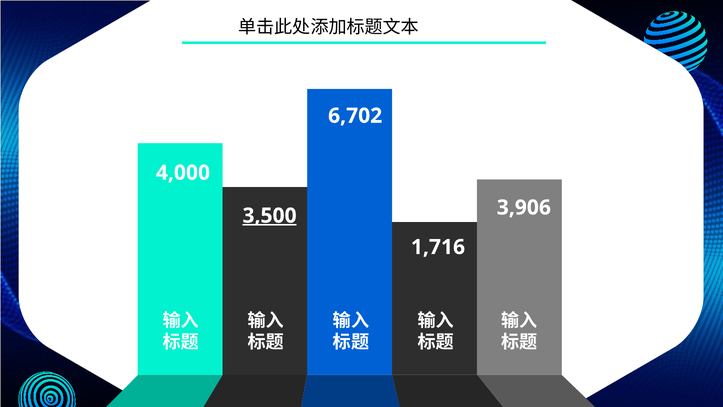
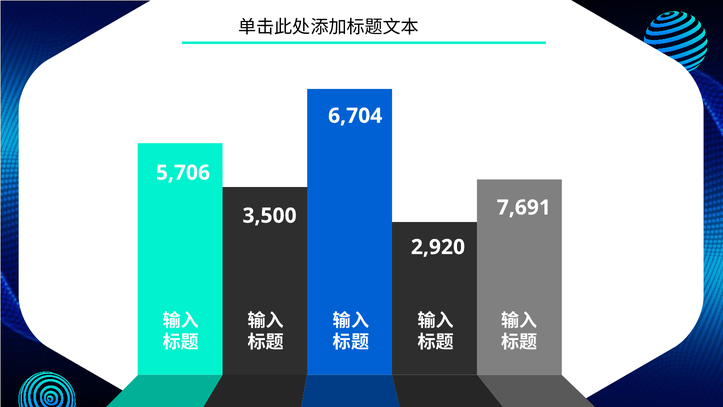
6,702: 6,702 -> 6,704
4,000: 4,000 -> 5,706
3,906: 3,906 -> 7,691
3,500 underline: present -> none
1,716: 1,716 -> 2,920
